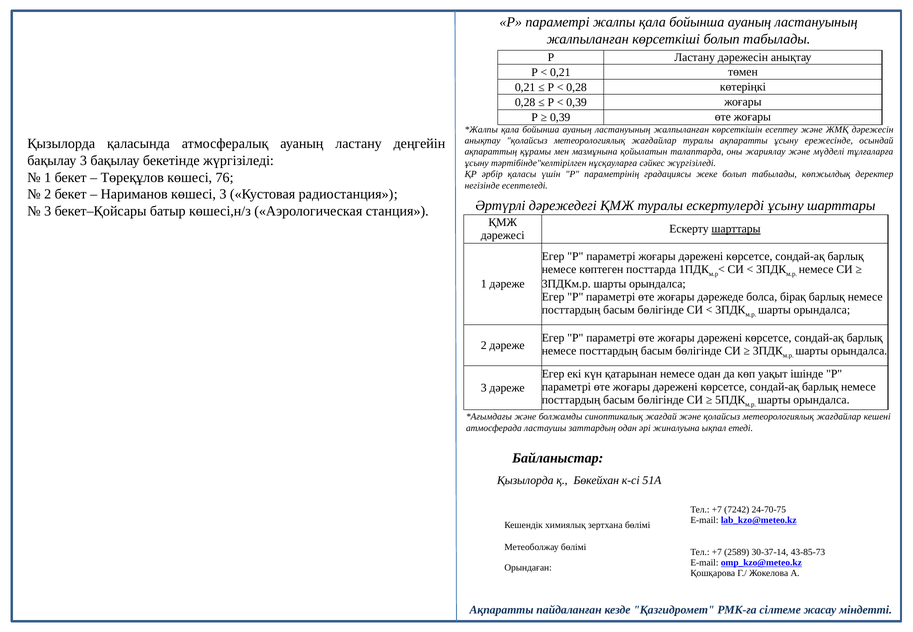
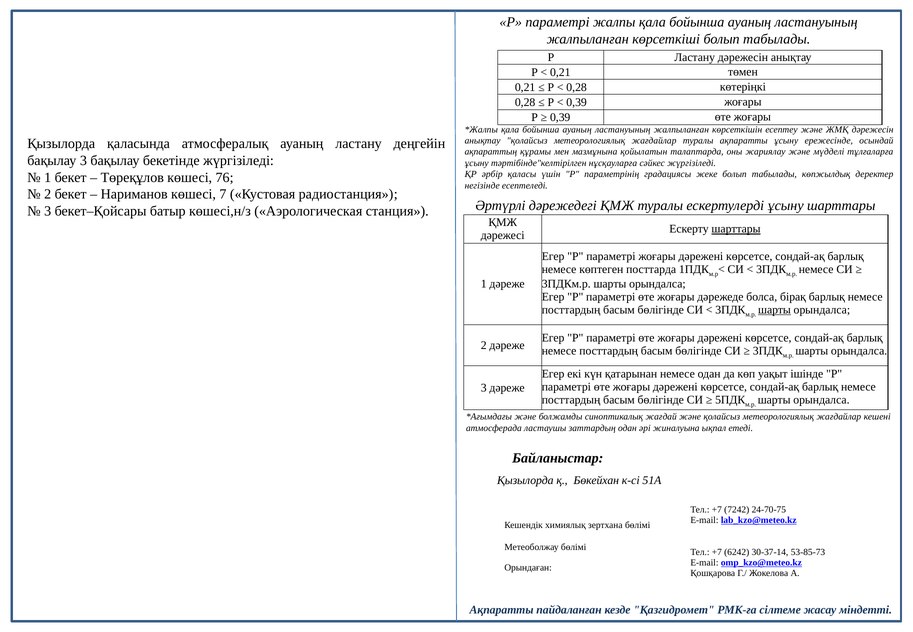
көшесі 3: 3 -> 7
шарты at (774, 310) underline: none -> present
2589: 2589 -> 6242
43-85-73: 43-85-73 -> 53-85-73
